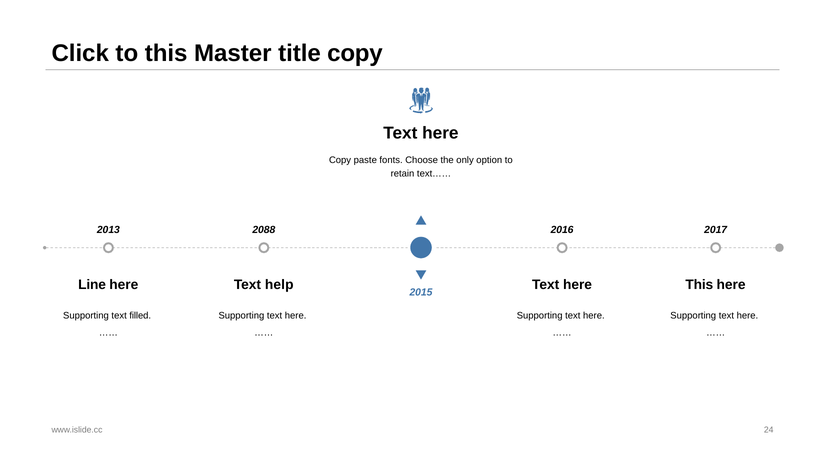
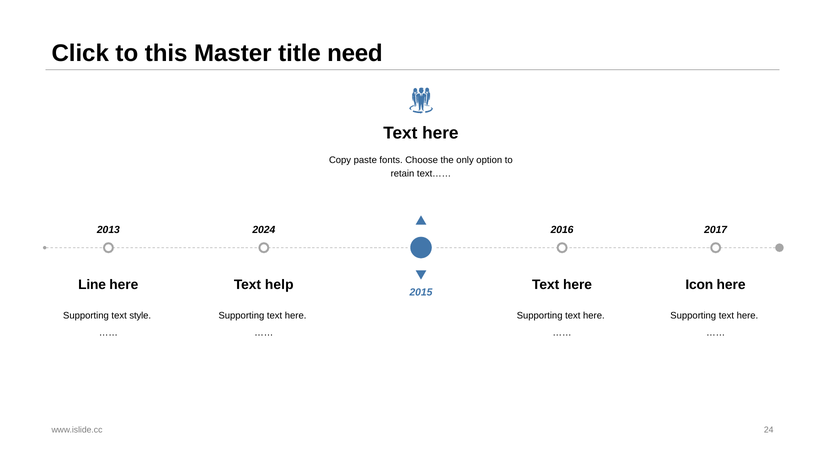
title copy: copy -> need
2088: 2088 -> 2024
This at (699, 285): This -> Icon
filled: filled -> style
